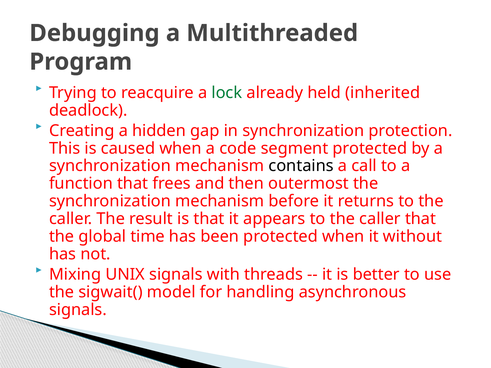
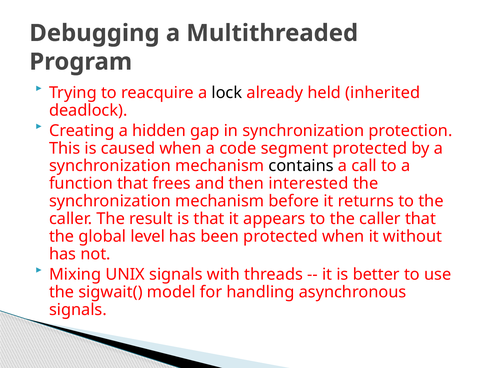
lock colour: green -> black
outermost: outermost -> interested
time: time -> level
